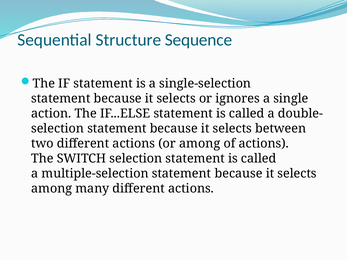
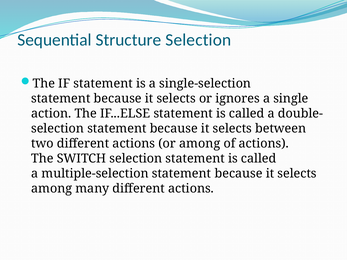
Structure Sequence: Sequence -> Selection
